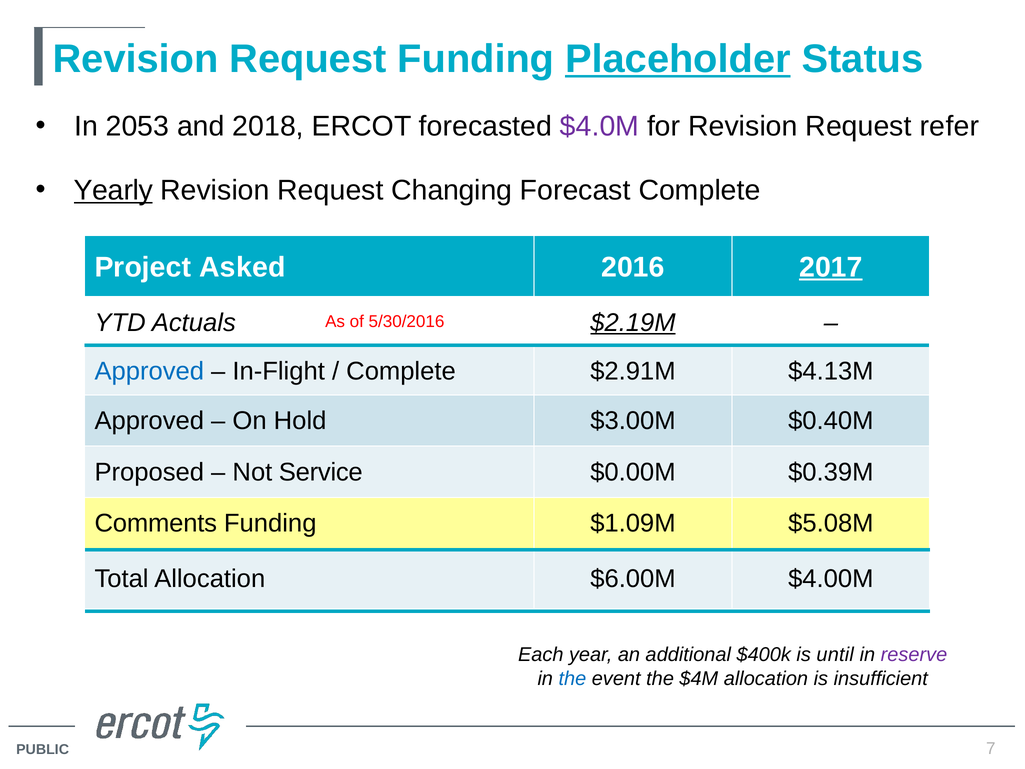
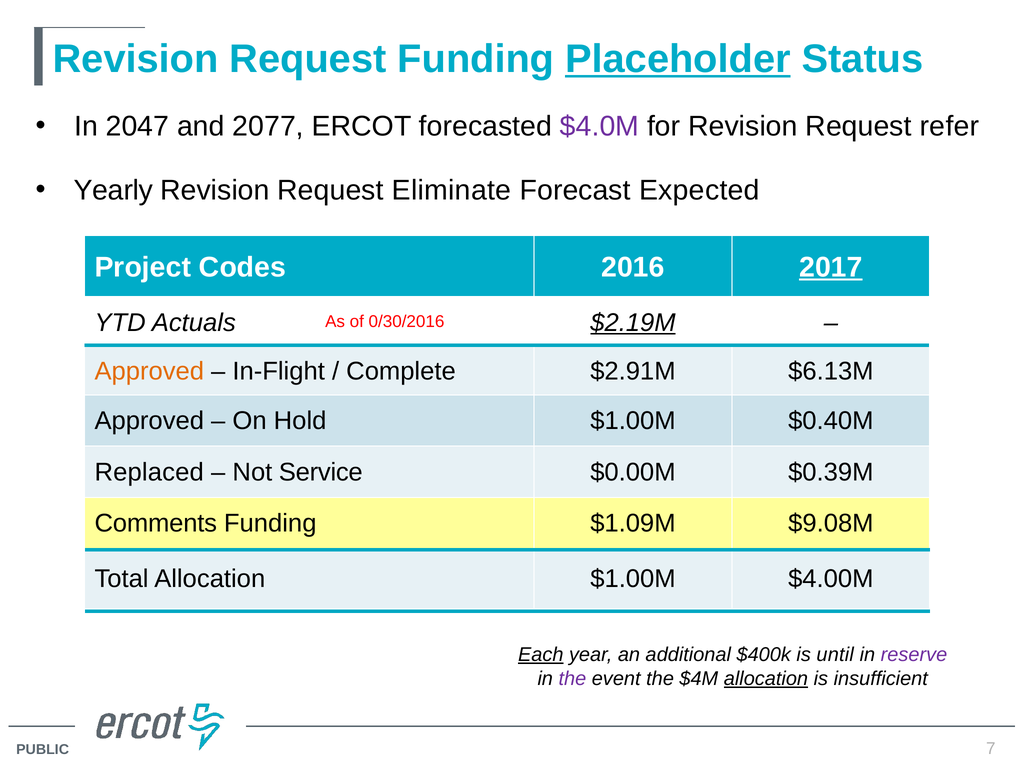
2053: 2053 -> 2047
2018: 2018 -> 2077
Yearly underline: present -> none
Changing: Changing -> Eliminate
Forecast Complete: Complete -> Expected
Asked: Asked -> Codes
5/30/2016: 5/30/2016 -> 0/30/2016
Approved at (149, 371) colour: blue -> orange
$4.13M: $4.13M -> $6.13M
Hold $3.00M: $3.00M -> $1.00M
Proposed: Proposed -> Replaced
$5.08M: $5.08M -> $9.08M
Allocation $6.00M: $6.00M -> $1.00M
Each underline: none -> present
the at (572, 678) colour: blue -> purple
allocation at (766, 678) underline: none -> present
